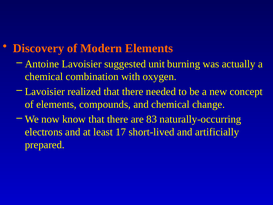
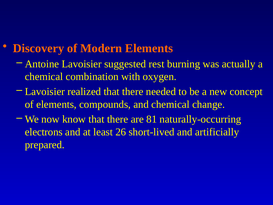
unit: unit -> rest
83: 83 -> 81
17: 17 -> 26
